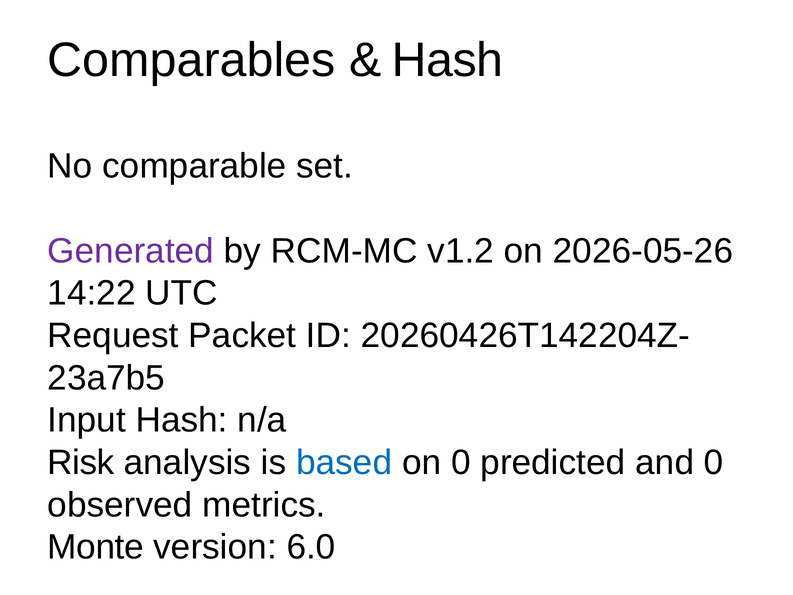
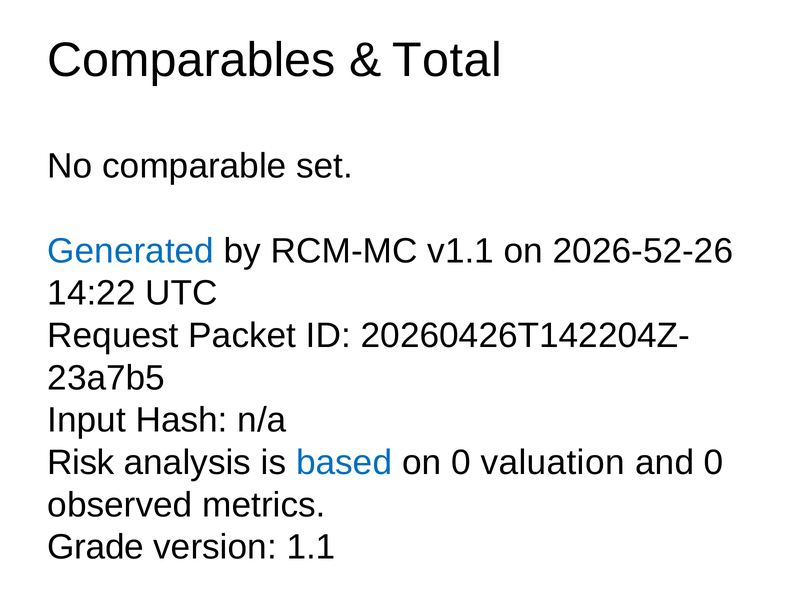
Hash at (448, 60): Hash -> Total
Generated colour: purple -> blue
v1.2: v1.2 -> v1.1
2026-05-26: 2026-05-26 -> 2026-52-26
predicted: predicted -> valuation
Monte: Monte -> Grade
6.0: 6.0 -> 1.1
